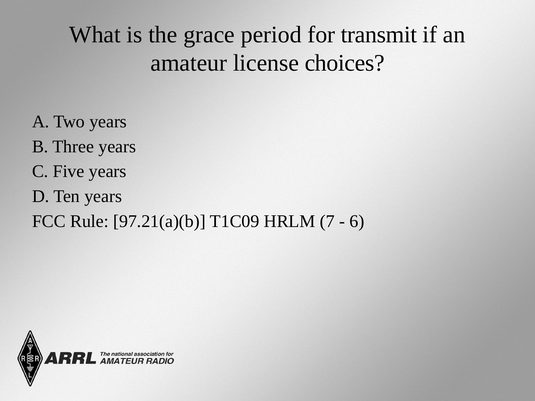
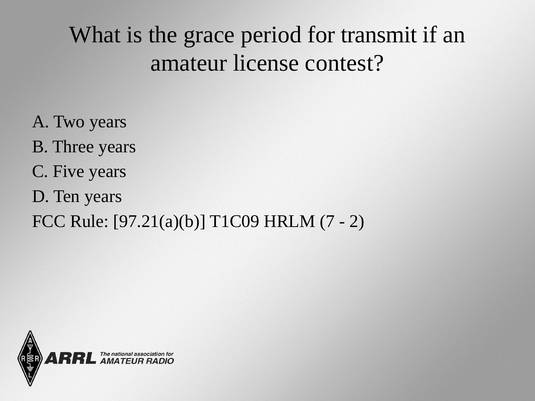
choices: choices -> contest
6: 6 -> 2
